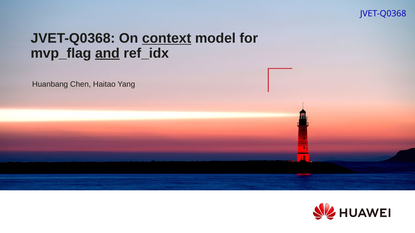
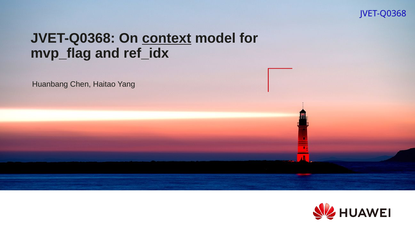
and underline: present -> none
